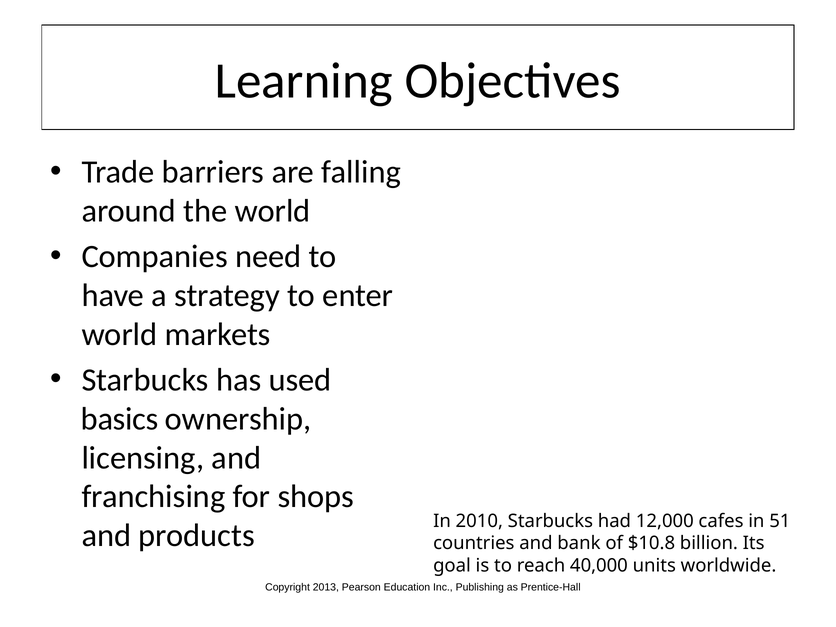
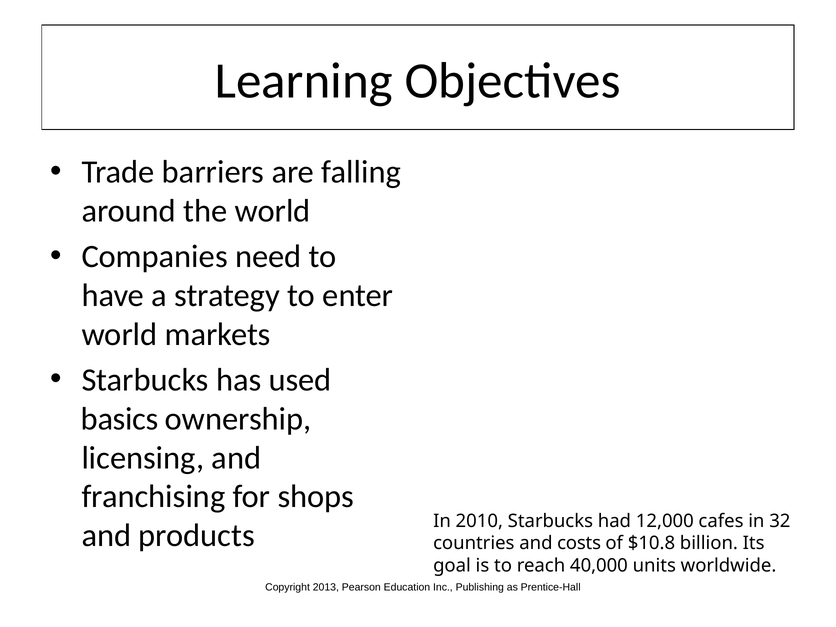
51: 51 -> 32
bank: bank -> costs
